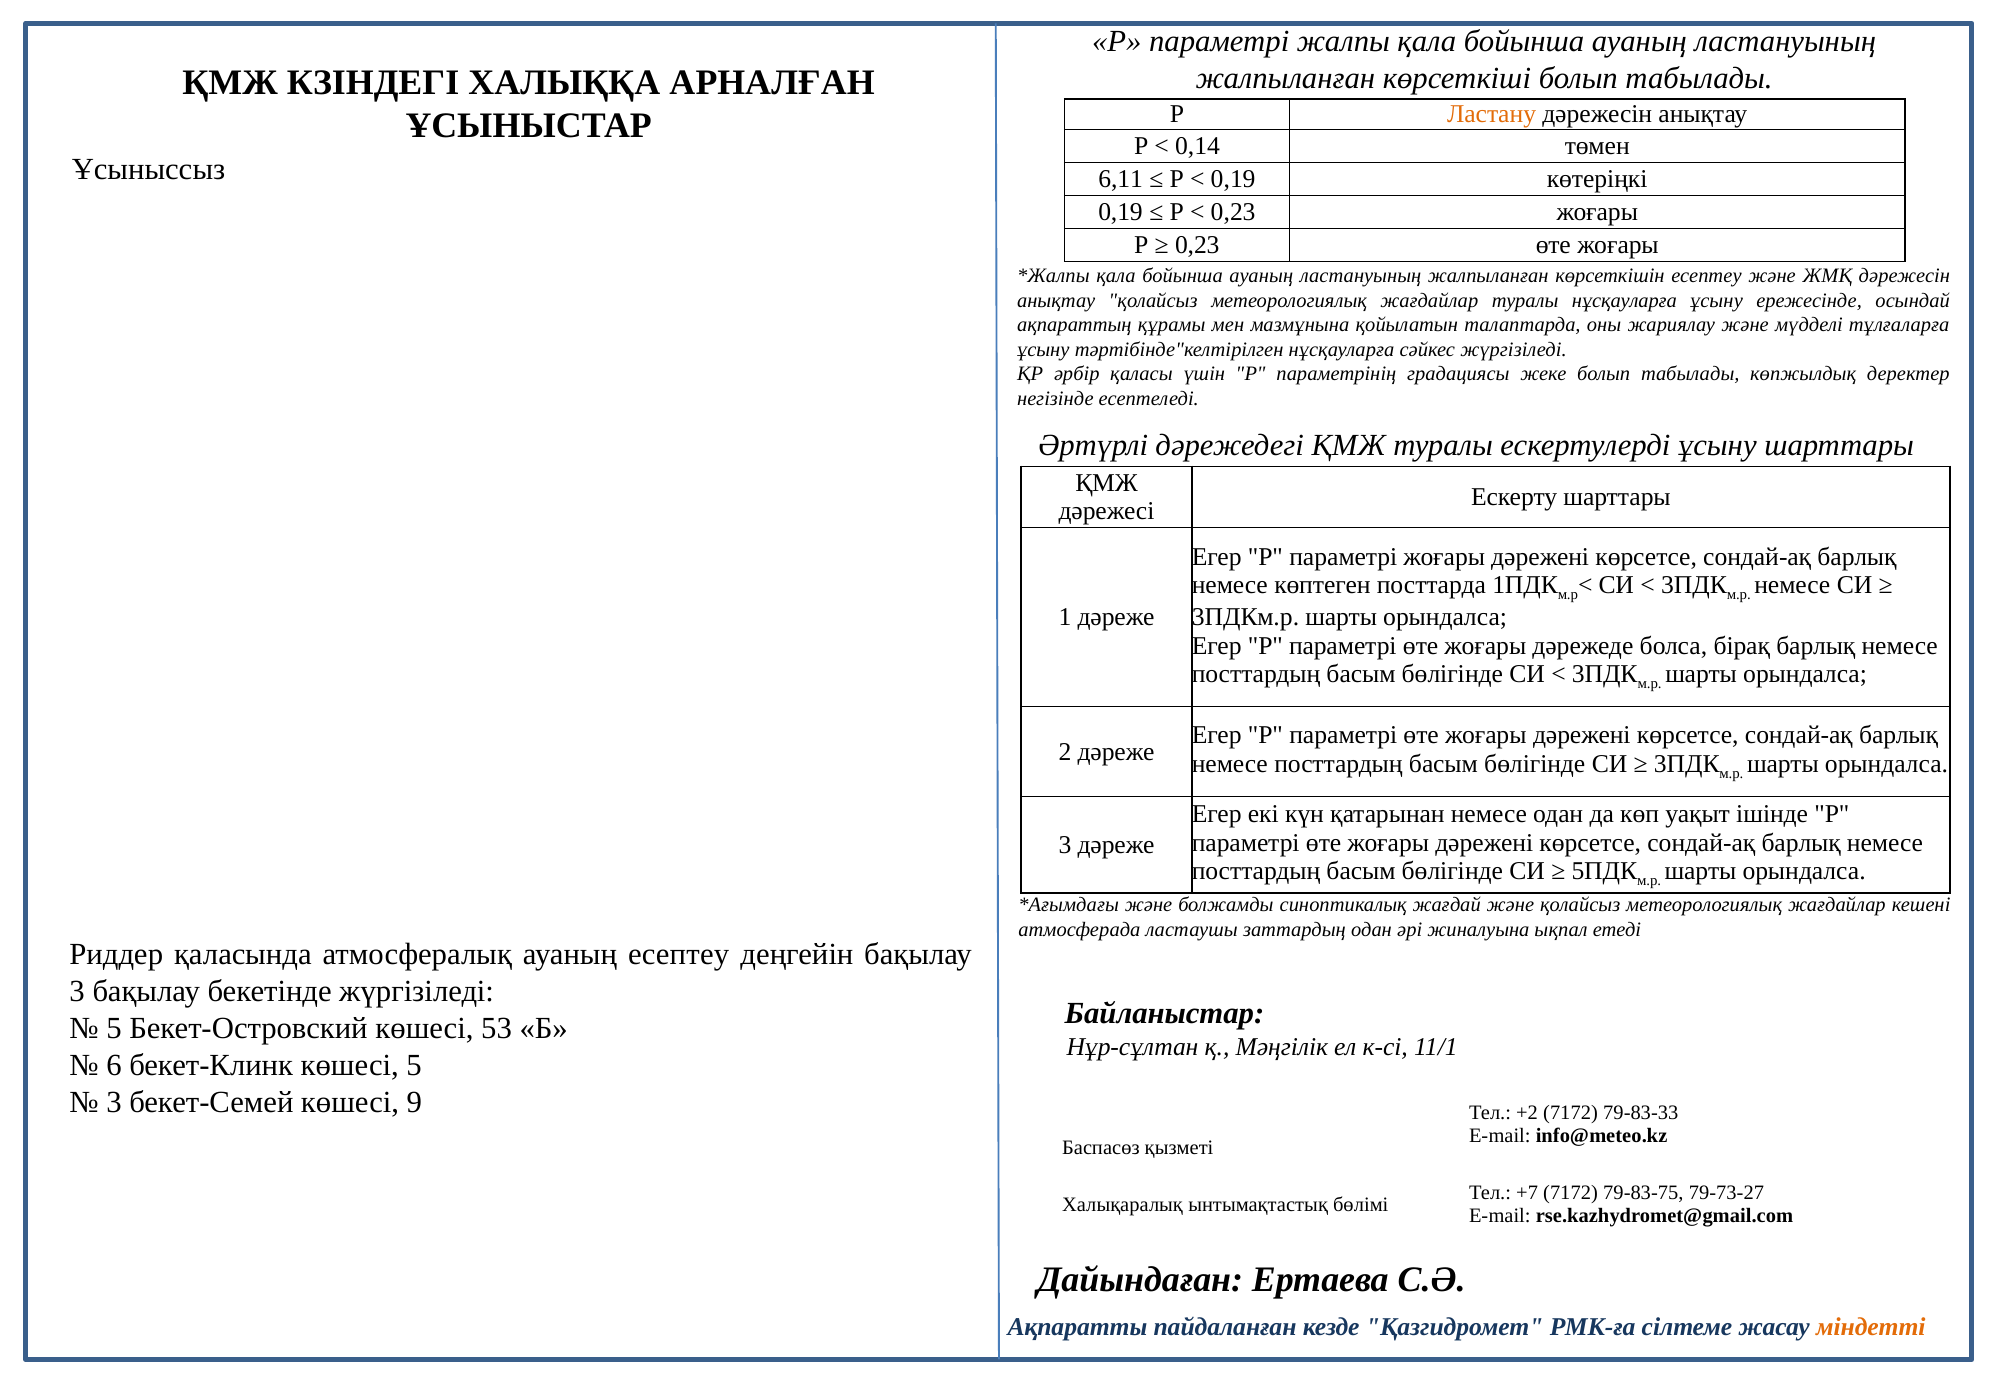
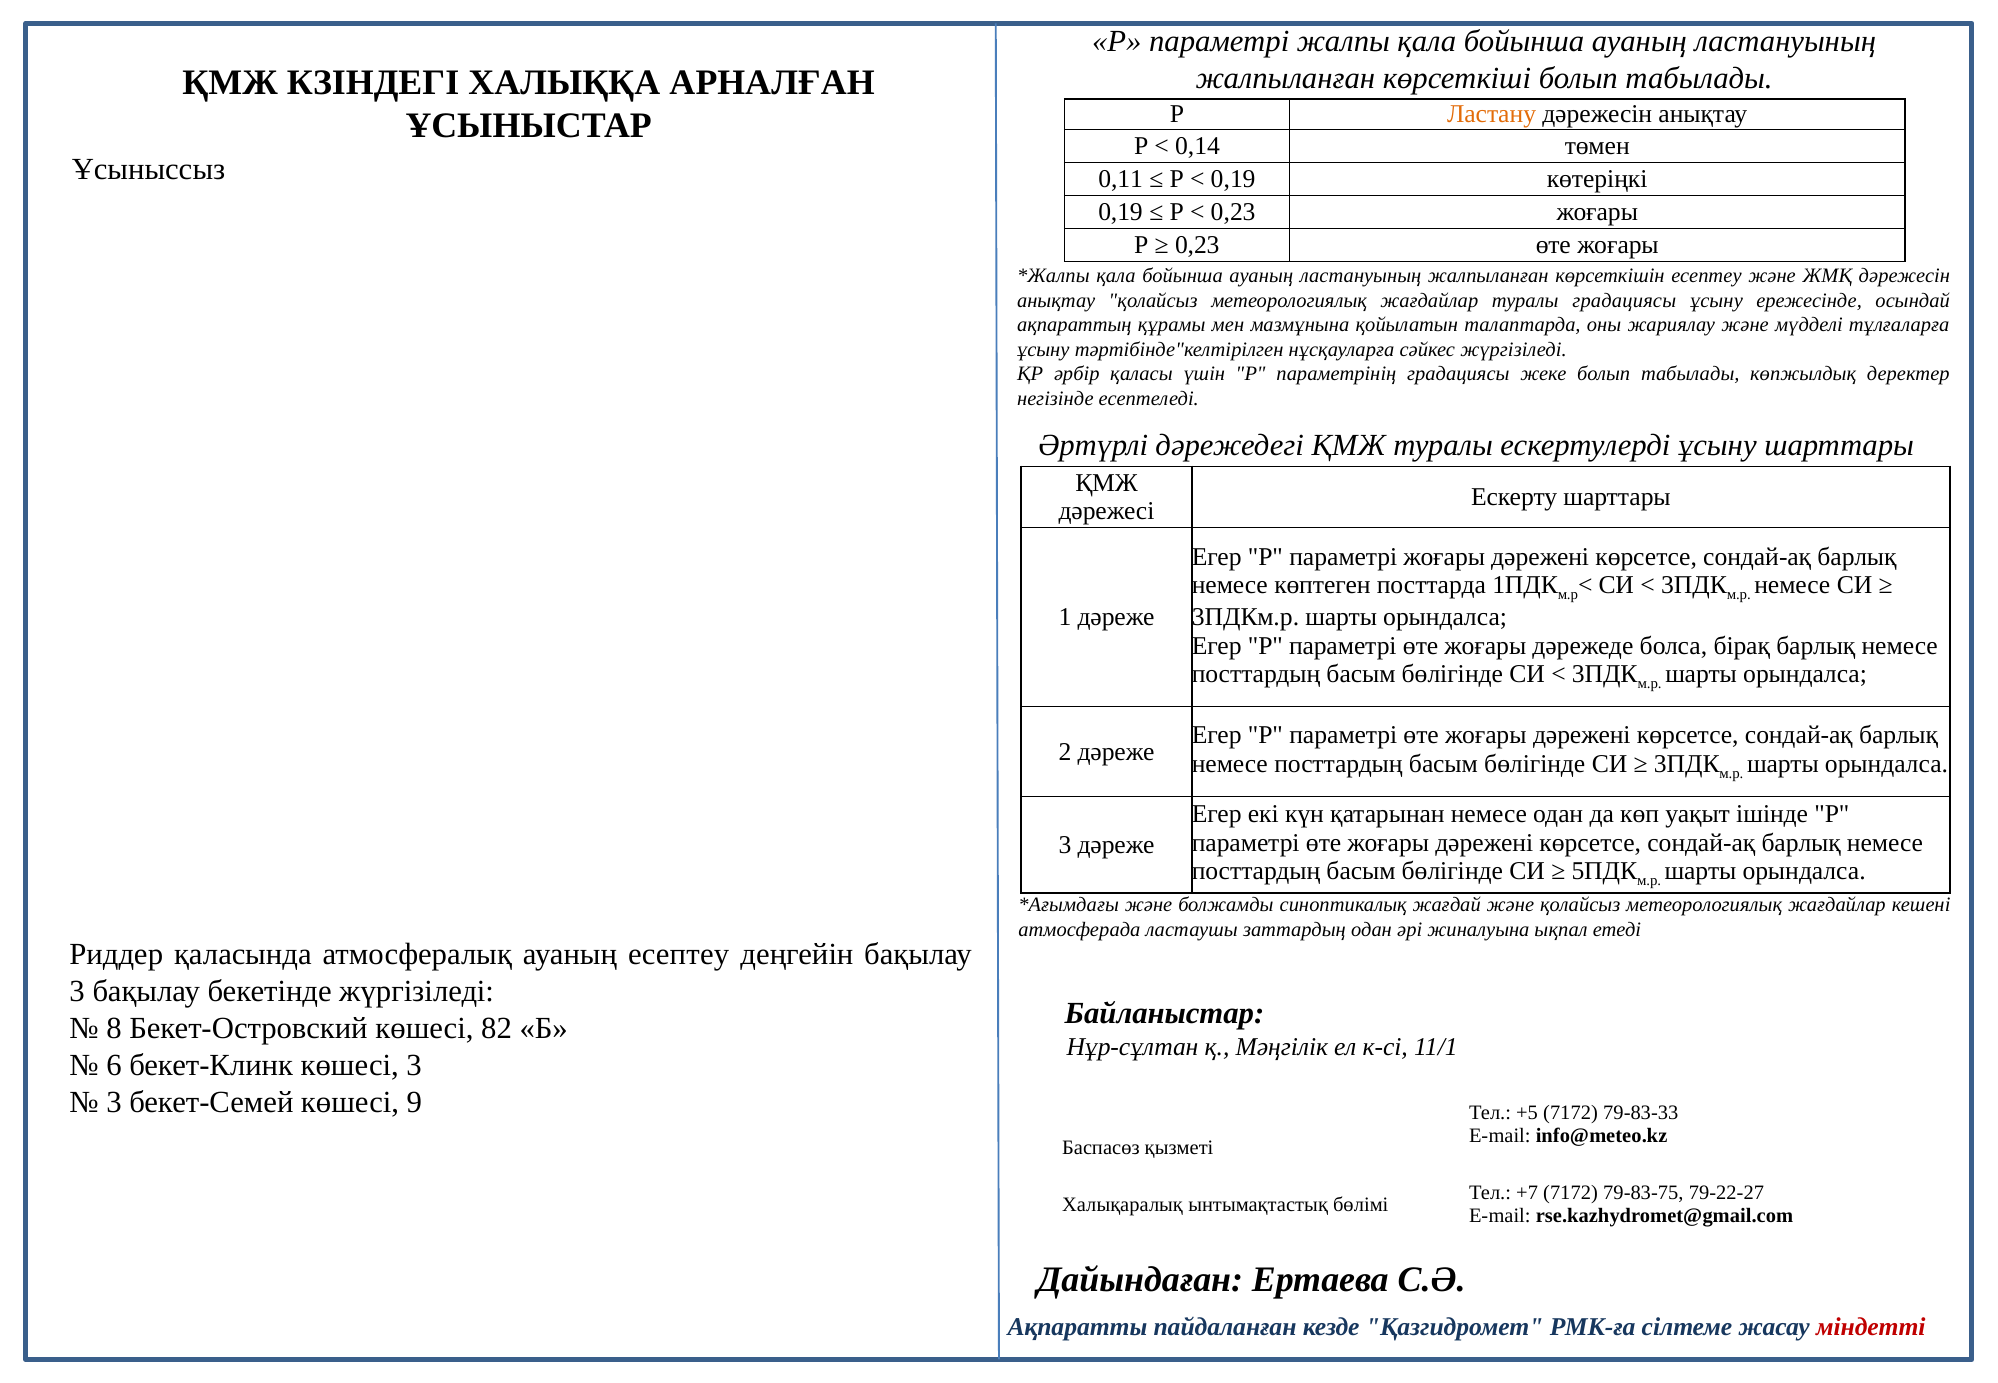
6,11: 6,11 -> 0,11
туралы нұсқауларға: нұсқауларға -> градациясы
5 at (114, 1029): 5 -> 8
53: 53 -> 82
көшесі 5: 5 -> 3
+2: +2 -> +5
79-73-27: 79-73-27 -> 79-22-27
міндетті colour: orange -> red
